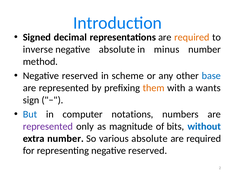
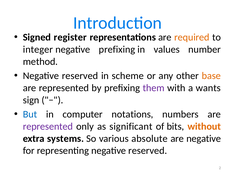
decimal: decimal -> register
inverse: inverse -> integer
negative absolute: absolute -> prefixing
minus: minus -> values
base colour: blue -> orange
them colour: orange -> purple
magnitude: magnitude -> significant
without colour: blue -> orange
extra number: number -> systems
required at (204, 139): required -> negative
